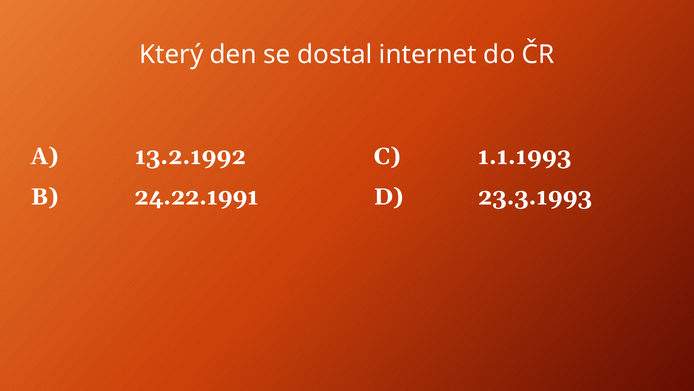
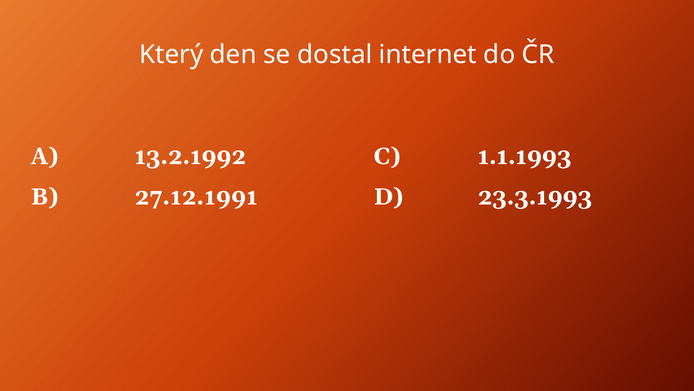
24.22.1991: 24.22.1991 -> 27.12.1991
